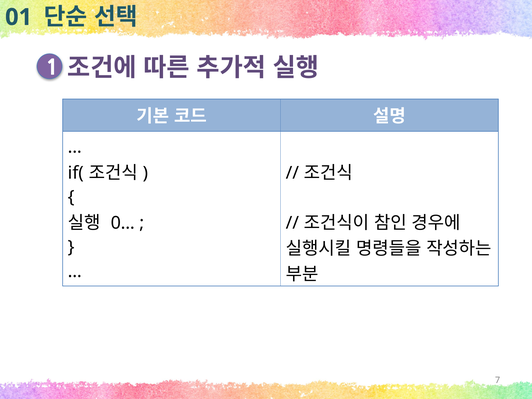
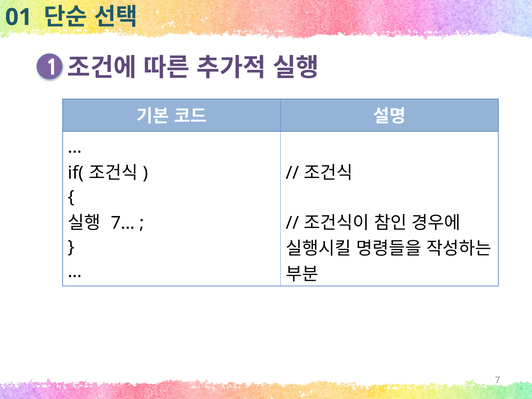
0…: 0… -> 7…
